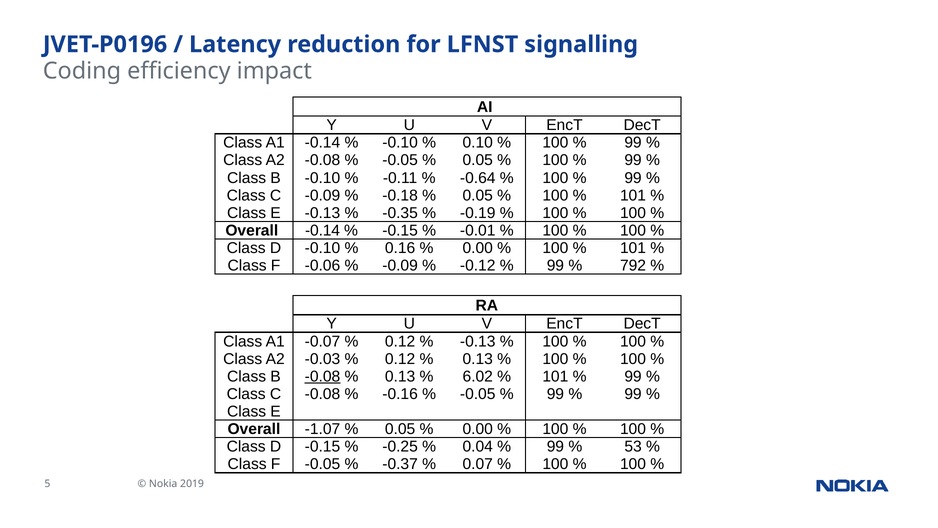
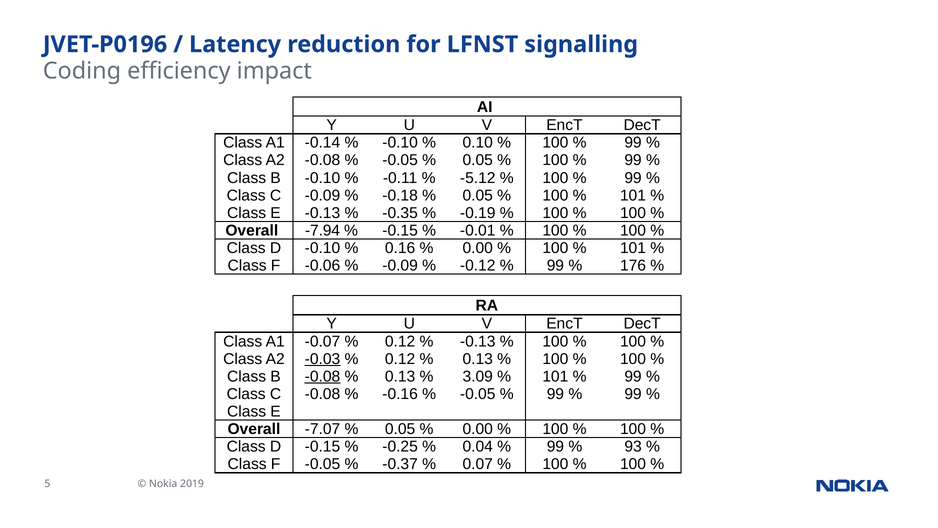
-0.64: -0.64 -> -5.12
Overall -0.14: -0.14 -> -7.94
792: 792 -> 176
-0.03 underline: none -> present
6.02: 6.02 -> 3.09
-1.07: -1.07 -> -7.07
53: 53 -> 93
